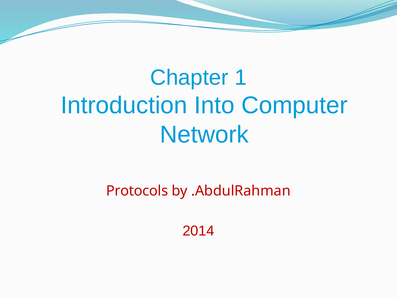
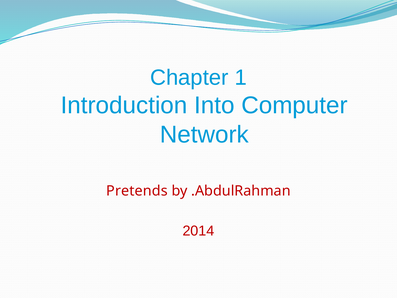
Protocols: Protocols -> Pretends
